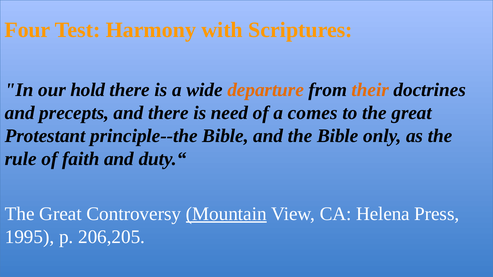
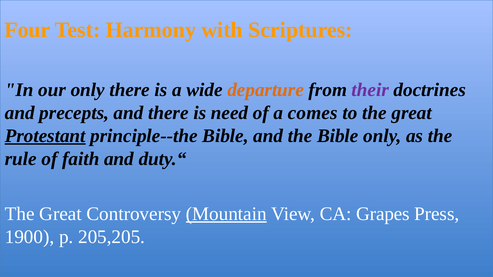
our hold: hold -> only
their colour: orange -> purple
Protestant underline: none -> present
Helena: Helena -> Grapes
1995: 1995 -> 1900
206,205: 206,205 -> 205,205
